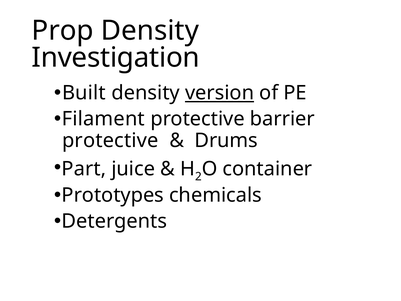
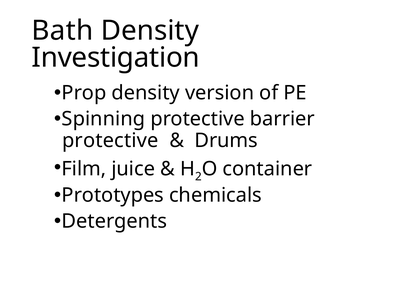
Prop: Prop -> Bath
Built: Built -> Prop
version underline: present -> none
Filament: Filament -> Spinning
Part: Part -> Film
